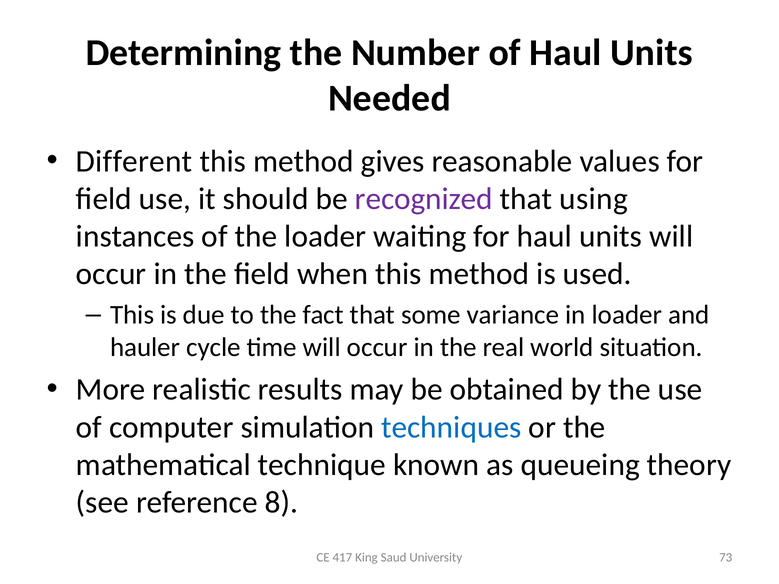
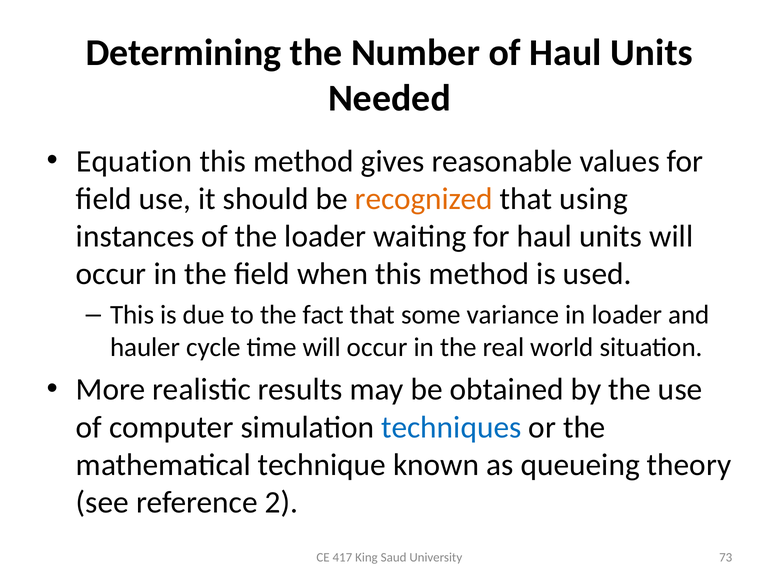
Different: Different -> Equation
recognized colour: purple -> orange
8: 8 -> 2
